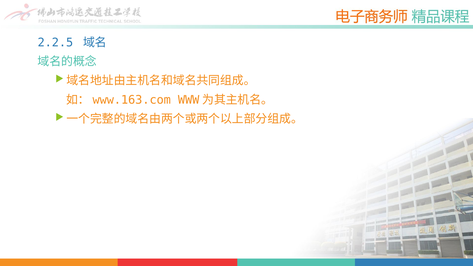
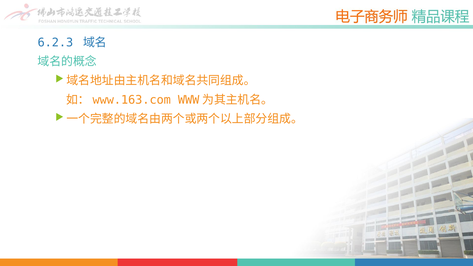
2.2.5: 2.2.5 -> 6.2.3
